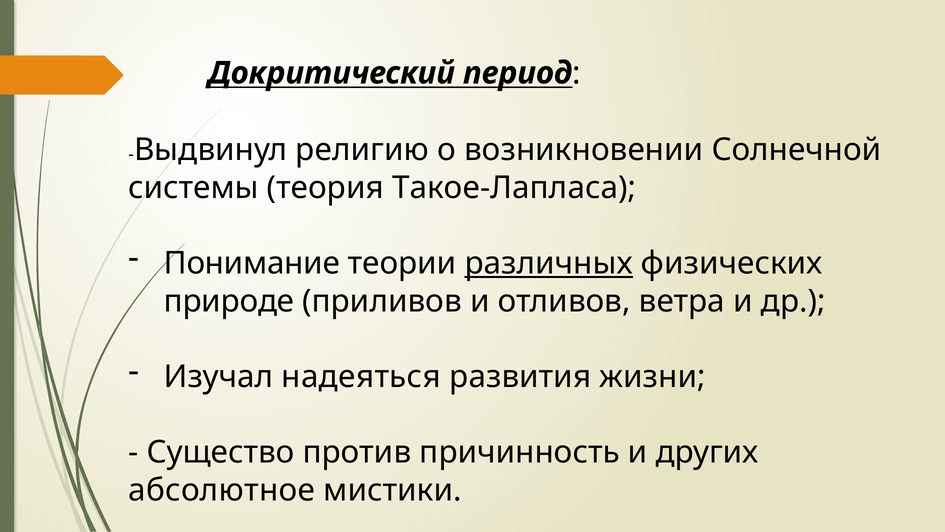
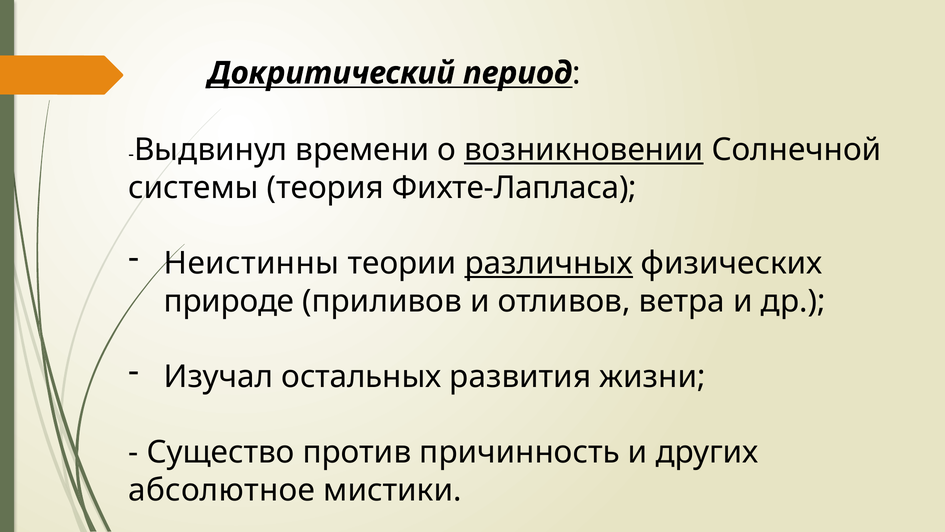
религию: религию -> времени
возникновении underline: none -> present
Такое-Лапласа: Такое-Лапласа -> Фихте-Лапласа
Понимание: Понимание -> Неистинны
надеяться: надеяться -> остальных
